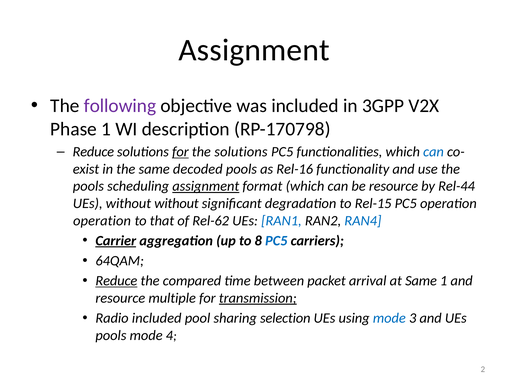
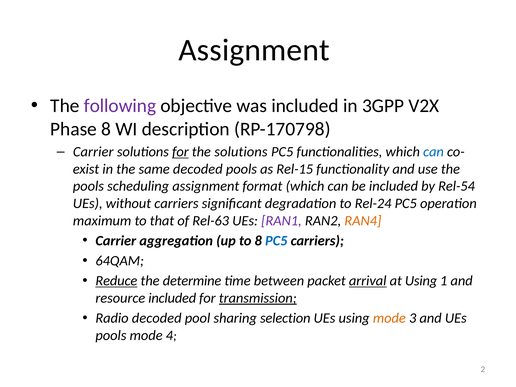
Phase 1: 1 -> 8
Reduce at (93, 152): Reduce -> Carrier
Rel-16: Rel-16 -> Rel-15
assignment at (206, 186) underline: present -> none
be resource: resource -> included
Rel-44: Rel-44 -> Rel-54
without without: without -> carriers
Rel-15: Rel-15 -> Rel-24
operation at (102, 221): operation -> maximum
Rel-62: Rel-62 -> Rel-63
RAN1 colour: blue -> purple
RAN4 colour: blue -> orange
Carrier at (116, 241) underline: present -> none
compared: compared -> determine
arrival underline: none -> present
at Same: Same -> Using
resource multiple: multiple -> included
Radio included: included -> decoded
mode at (389, 318) colour: blue -> orange
